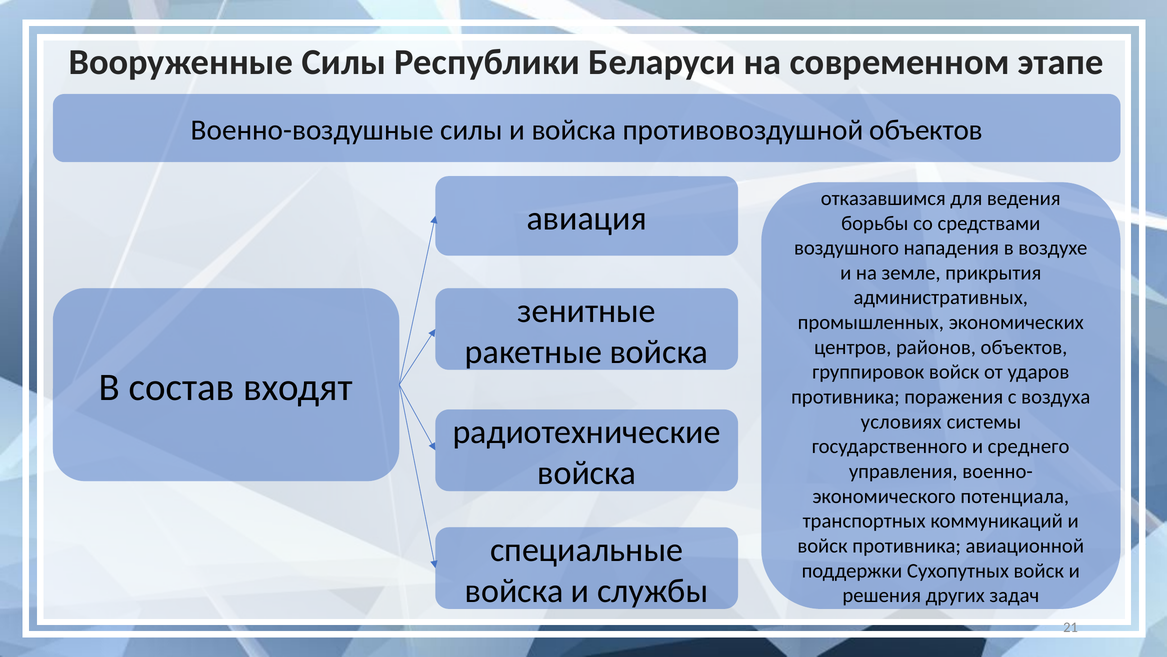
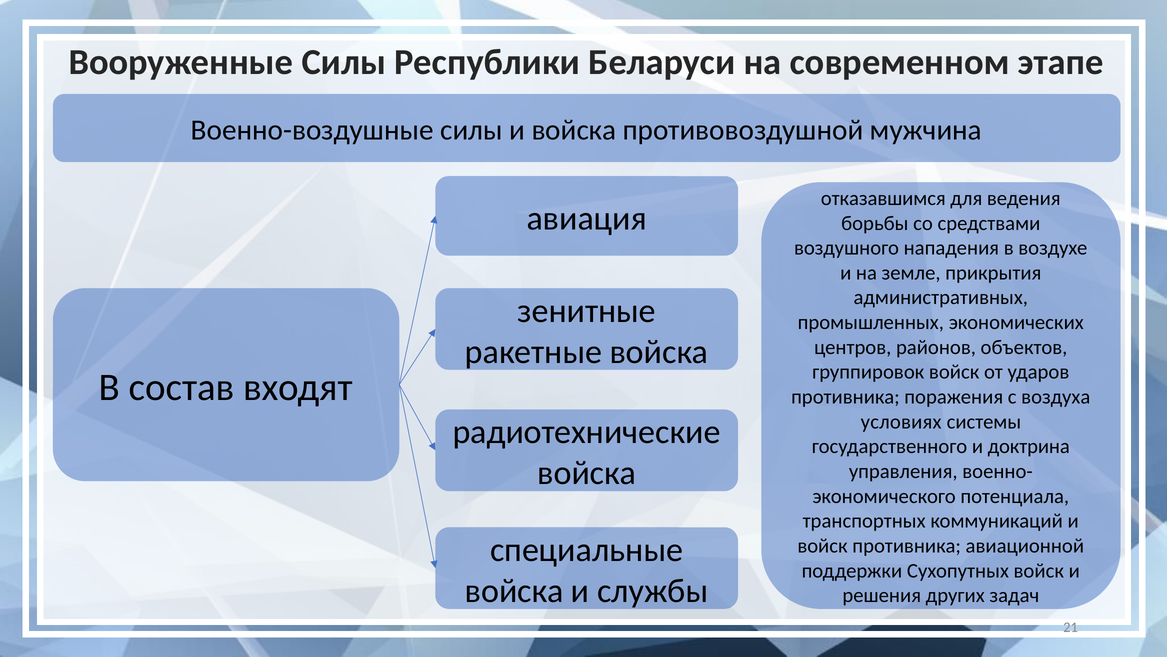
противовоздушной объектов: объектов -> мужчина
среднего: среднего -> доктрина
